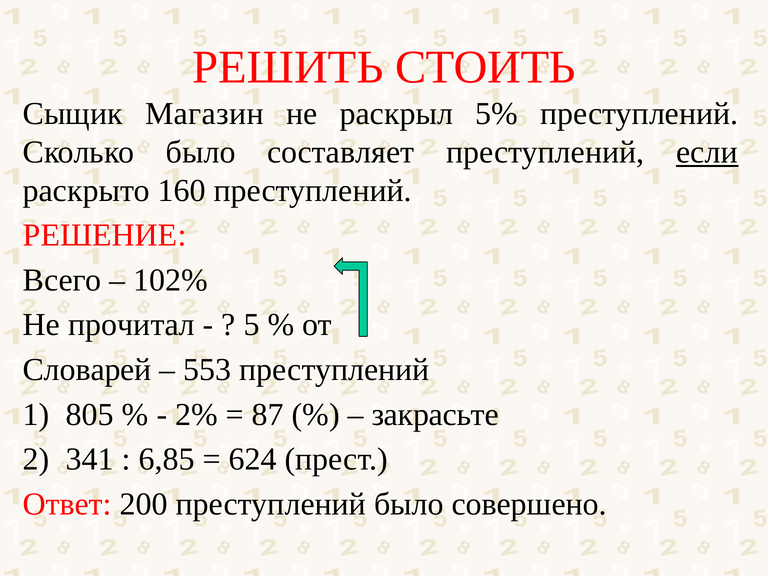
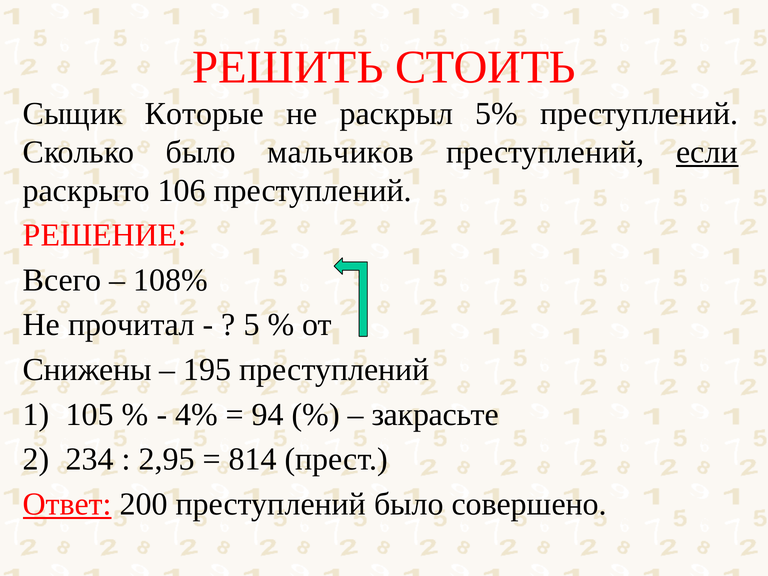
Магазин: Магазин -> Которые
составляет: составляет -> мальчиков
160: 160 -> 106
102%: 102% -> 108%
Словарей: Словарей -> Снижены
553: 553 -> 195
805: 805 -> 105
2%: 2% -> 4%
87: 87 -> 94
341: 341 -> 234
6,85: 6,85 -> 2,95
624: 624 -> 814
Ответ underline: none -> present
